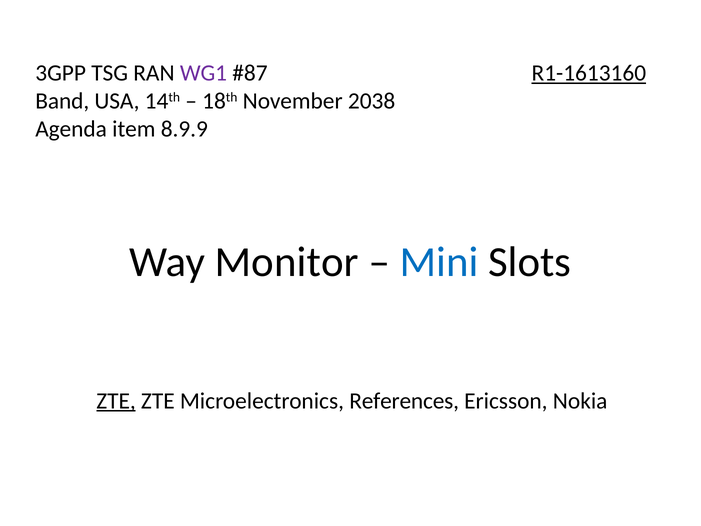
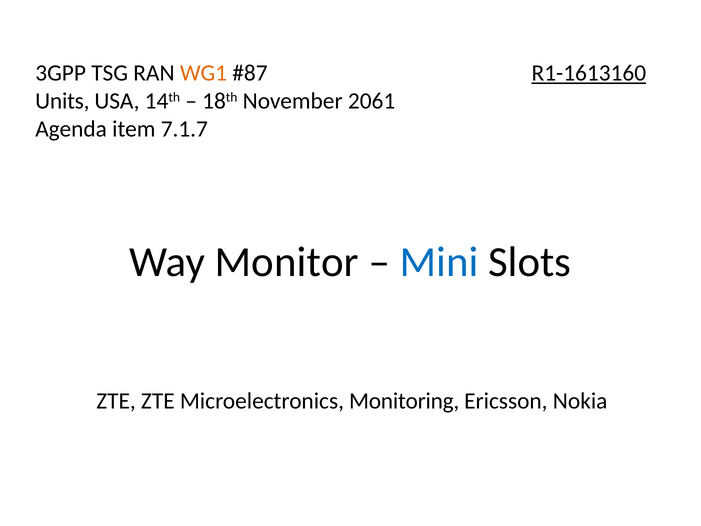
WG1 colour: purple -> orange
Band: Band -> Units
2038: 2038 -> 2061
8.9.9: 8.9.9 -> 7.1.7
ZTE at (116, 401) underline: present -> none
References: References -> Monitoring
